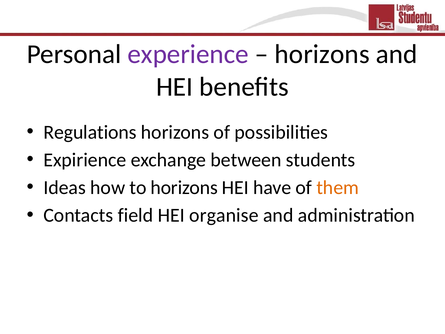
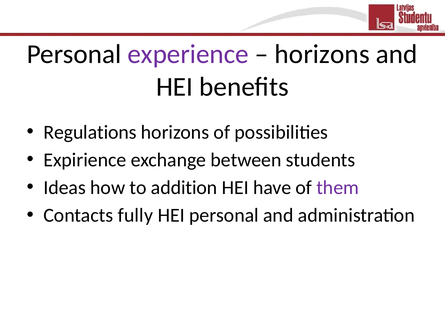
to horizons: horizons -> addition
them colour: orange -> purple
field: field -> fully
HEI organise: organise -> personal
